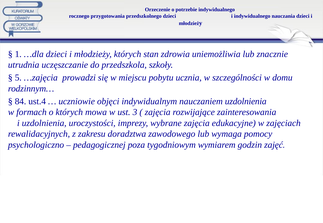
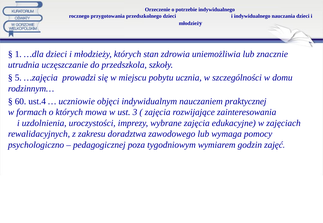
84: 84 -> 60
nauczaniem uzdolnienia: uzdolnienia -> praktycznej
